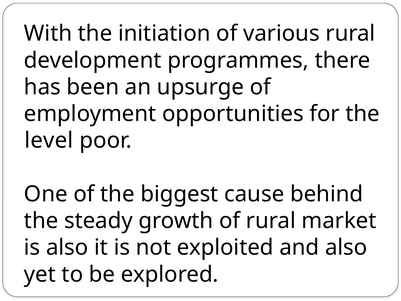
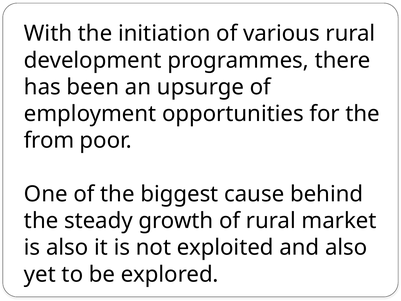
level: level -> from
